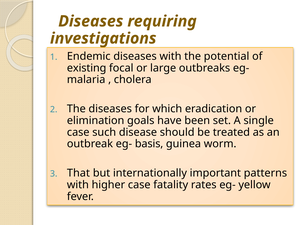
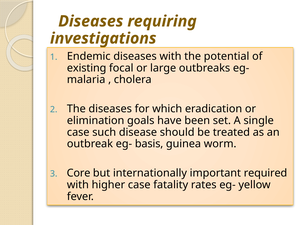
That: That -> Core
patterns: patterns -> required
